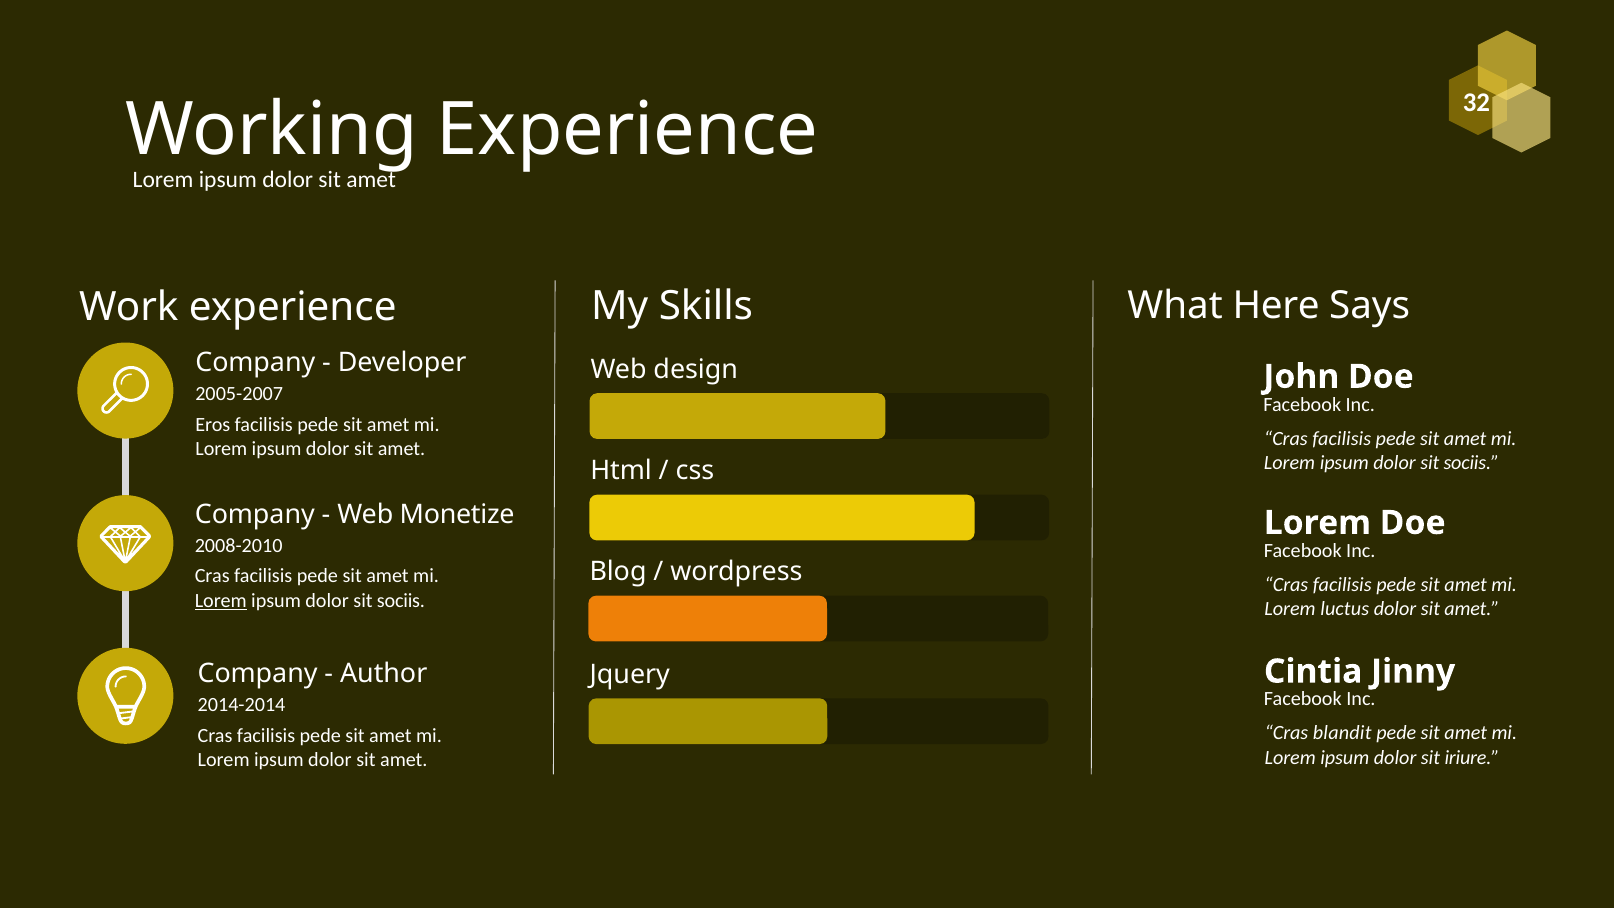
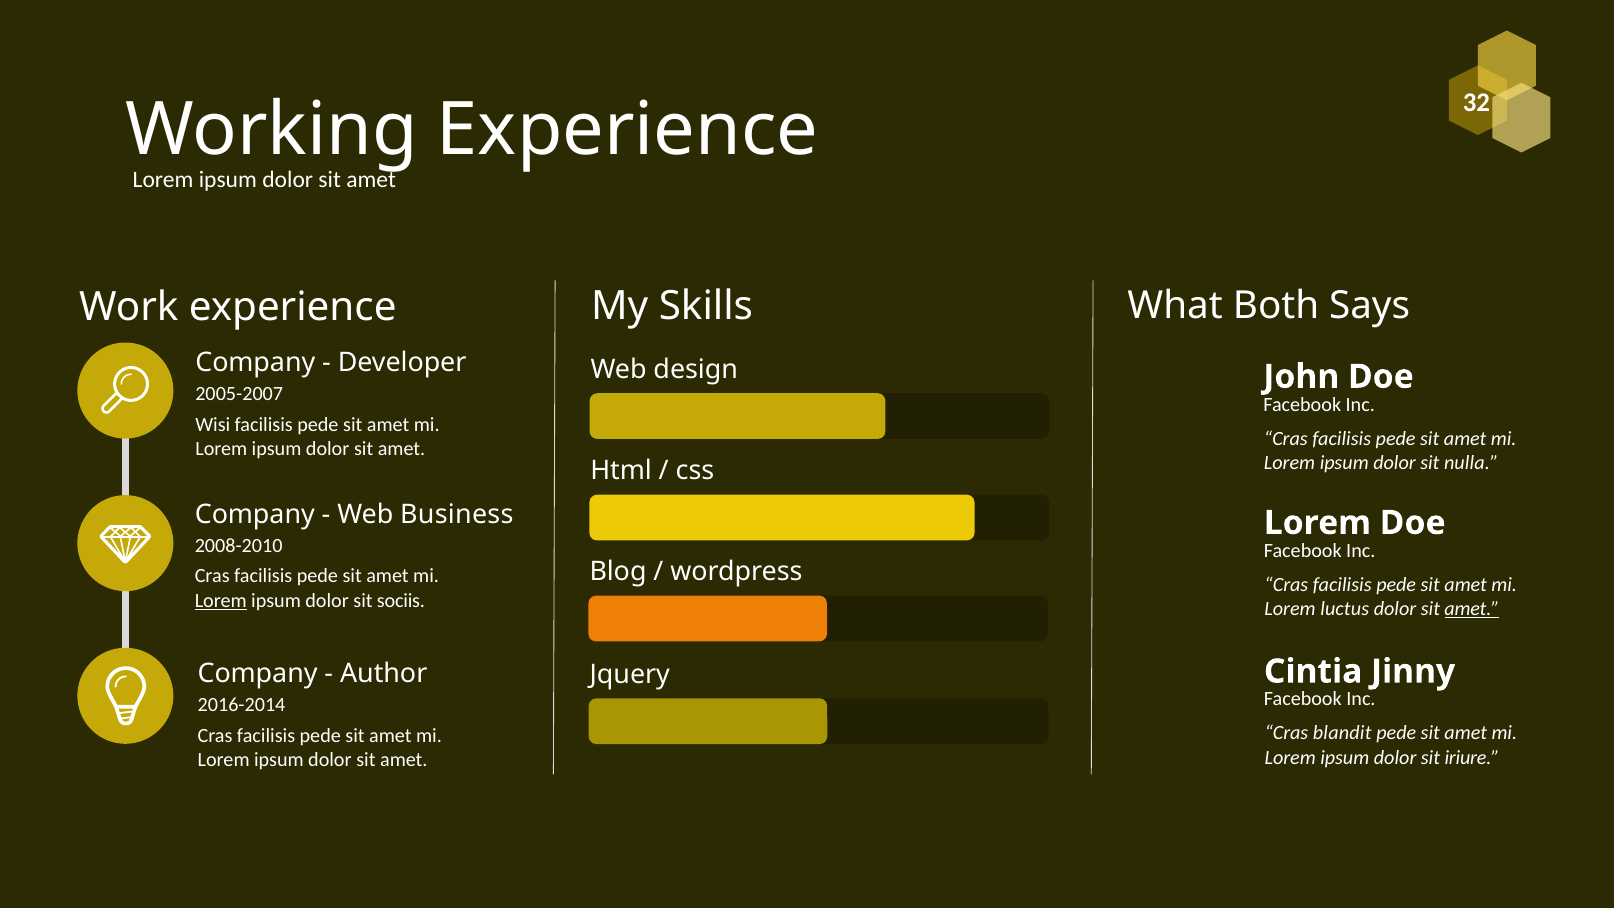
Here: Here -> Both
Eros: Eros -> Wisi
sociis at (1471, 463): sociis -> nulla
Monetize: Monetize -> Business
amet at (1472, 609) underline: none -> present
2014-2014: 2014-2014 -> 2016-2014
